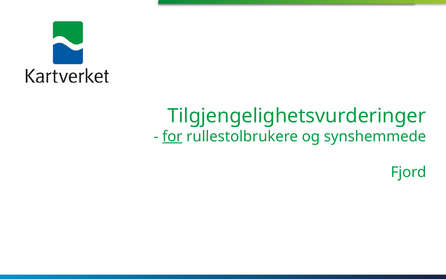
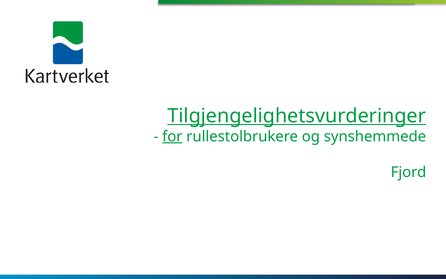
Tilgjengelighetsvurderinger underline: none -> present
